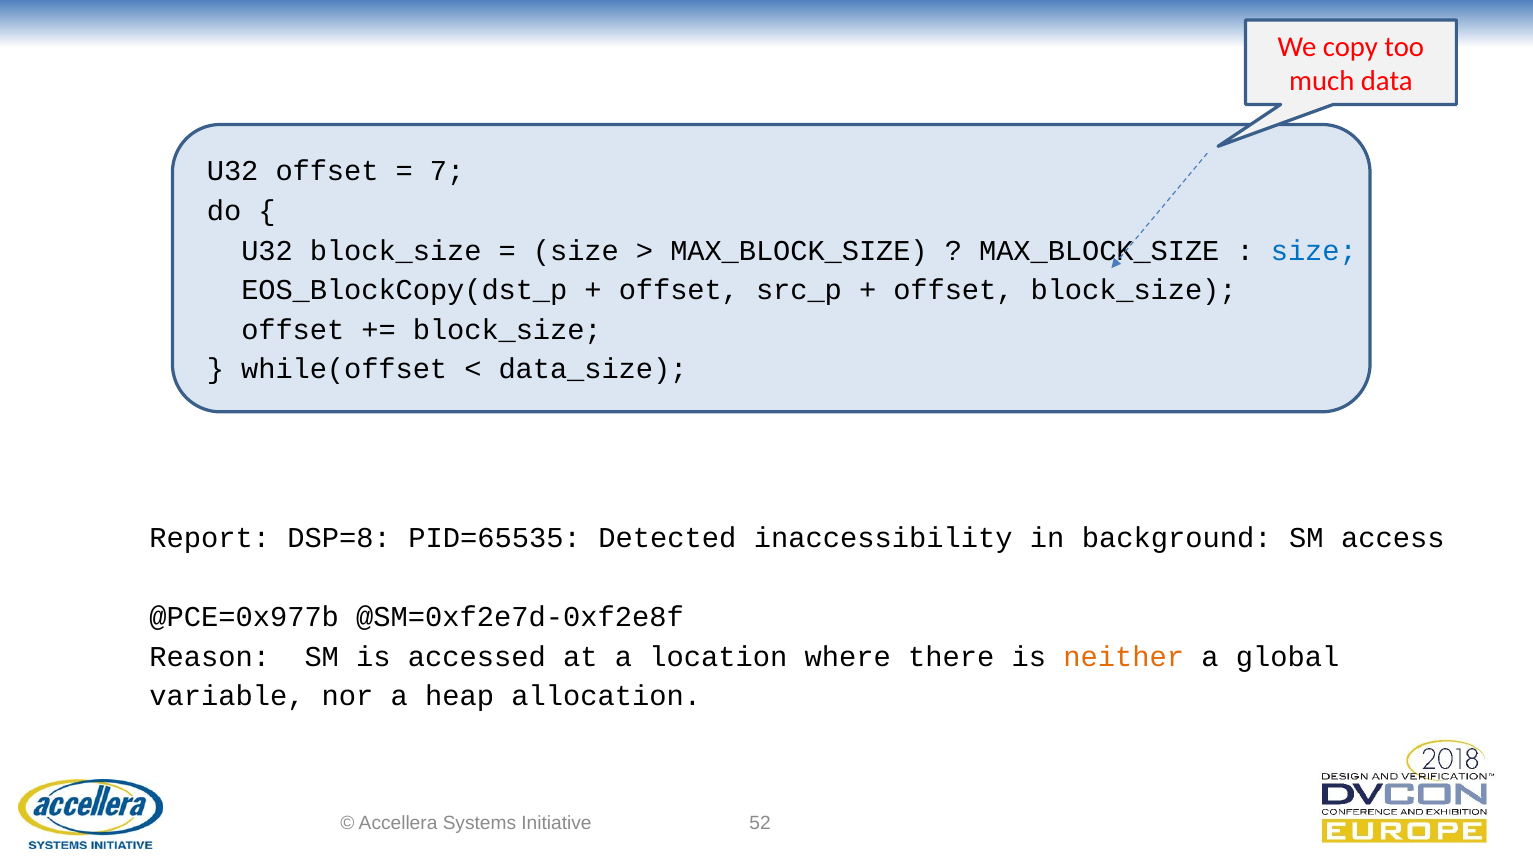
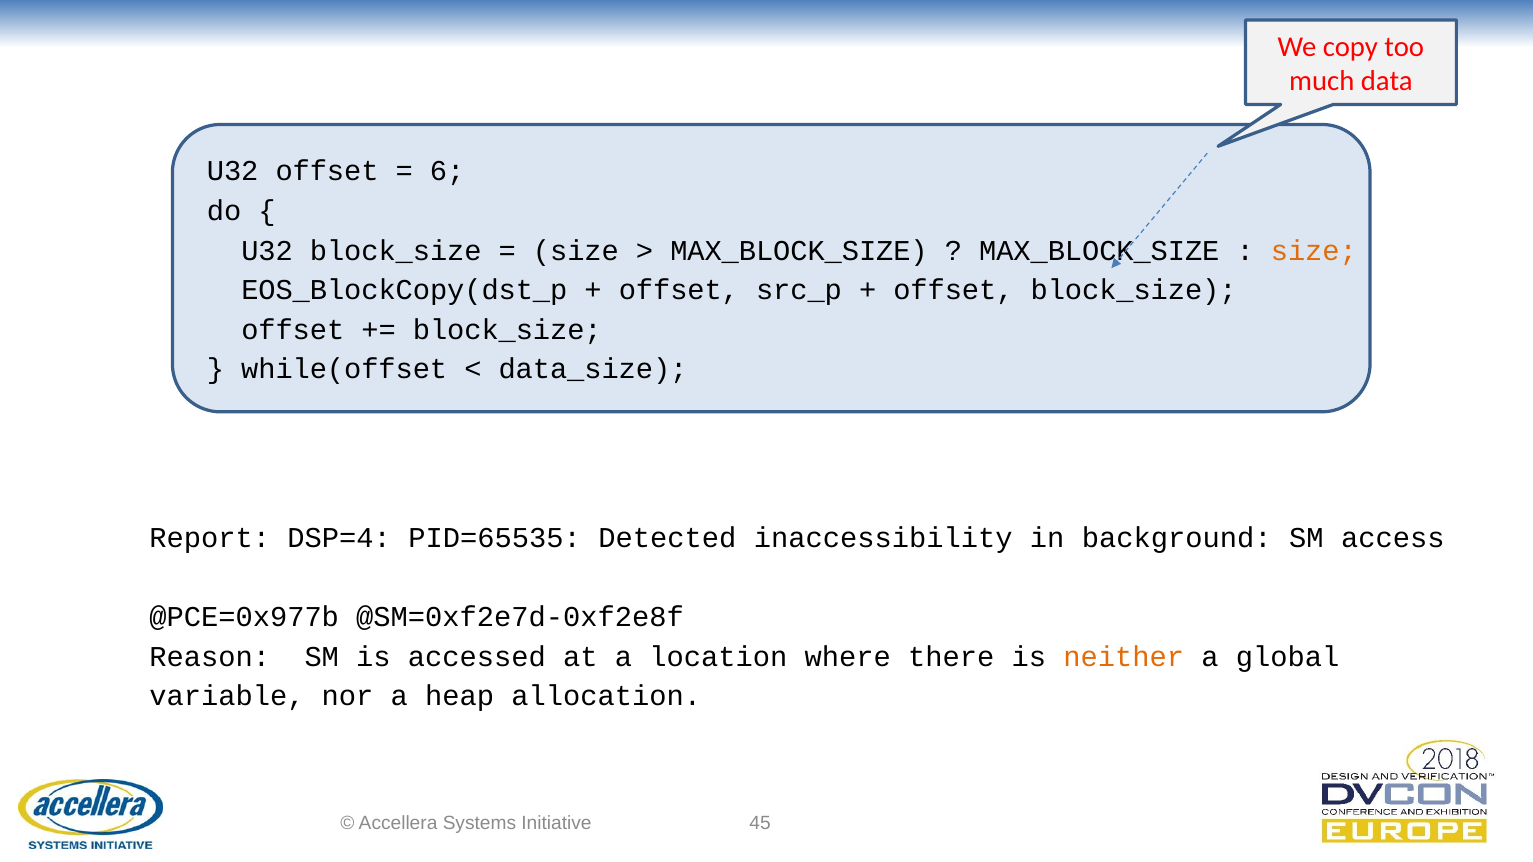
7: 7 -> 6
size at (1314, 251) colour: blue -> orange
DSP=8: DSP=8 -> DSP=4
52: 52 -> 45
